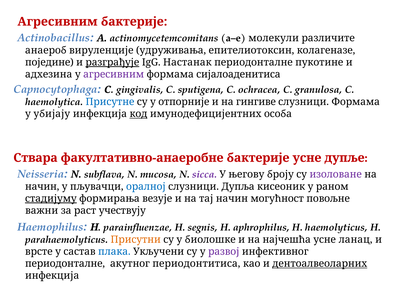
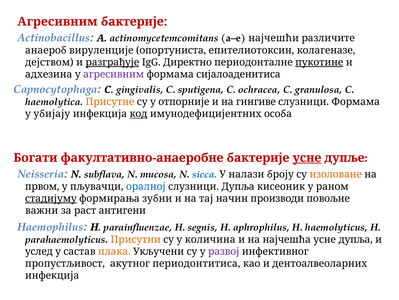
молекули: молекули -> најчешћи
удруживања: удруживања -> опортуниста
поједине: поједине -> дејством
Настанак: Настанак -> Директно
пукотине underline: none -> present
Присутне colour: blue -> orange
Ствара: Ствара -> Богати
усне at (307, 157) underline: none -> present
sicca colour: purple -> blue
његову: његову -> налази
изоловане colour: purple -> orange
начин at (42, 186): начин -> првом
везује: везује -> зубни
могућност: могућност -> производи
учествују: учествују -> антигени
биолошке: биолошке -> количина
усне ланац: ланац -> дупља
врсте: врсте -> услед
плака colour: blue -> orange
периодонталне at (65, 263): периодонталне -> пропустљивост
дентоалвеоларних underline: present -> none
